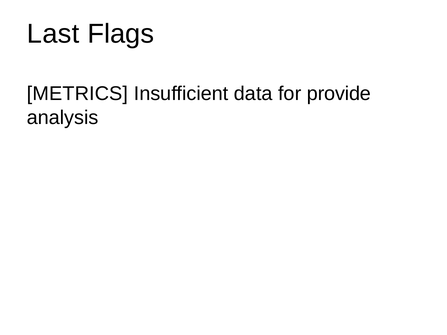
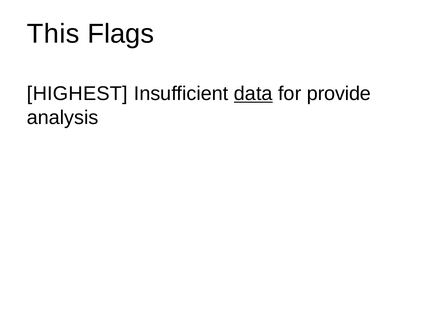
Last: Last -> This
METRICS: METRICS -> HIGHEST
data underline: none -> present
